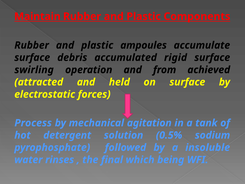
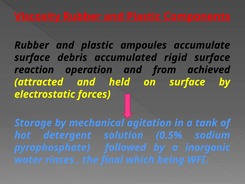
Maintain: Maintain -> Viscosity
swirling: swirling -> reaction
Process: Process -> Storage
insoluble: insoluble -> inorganic
